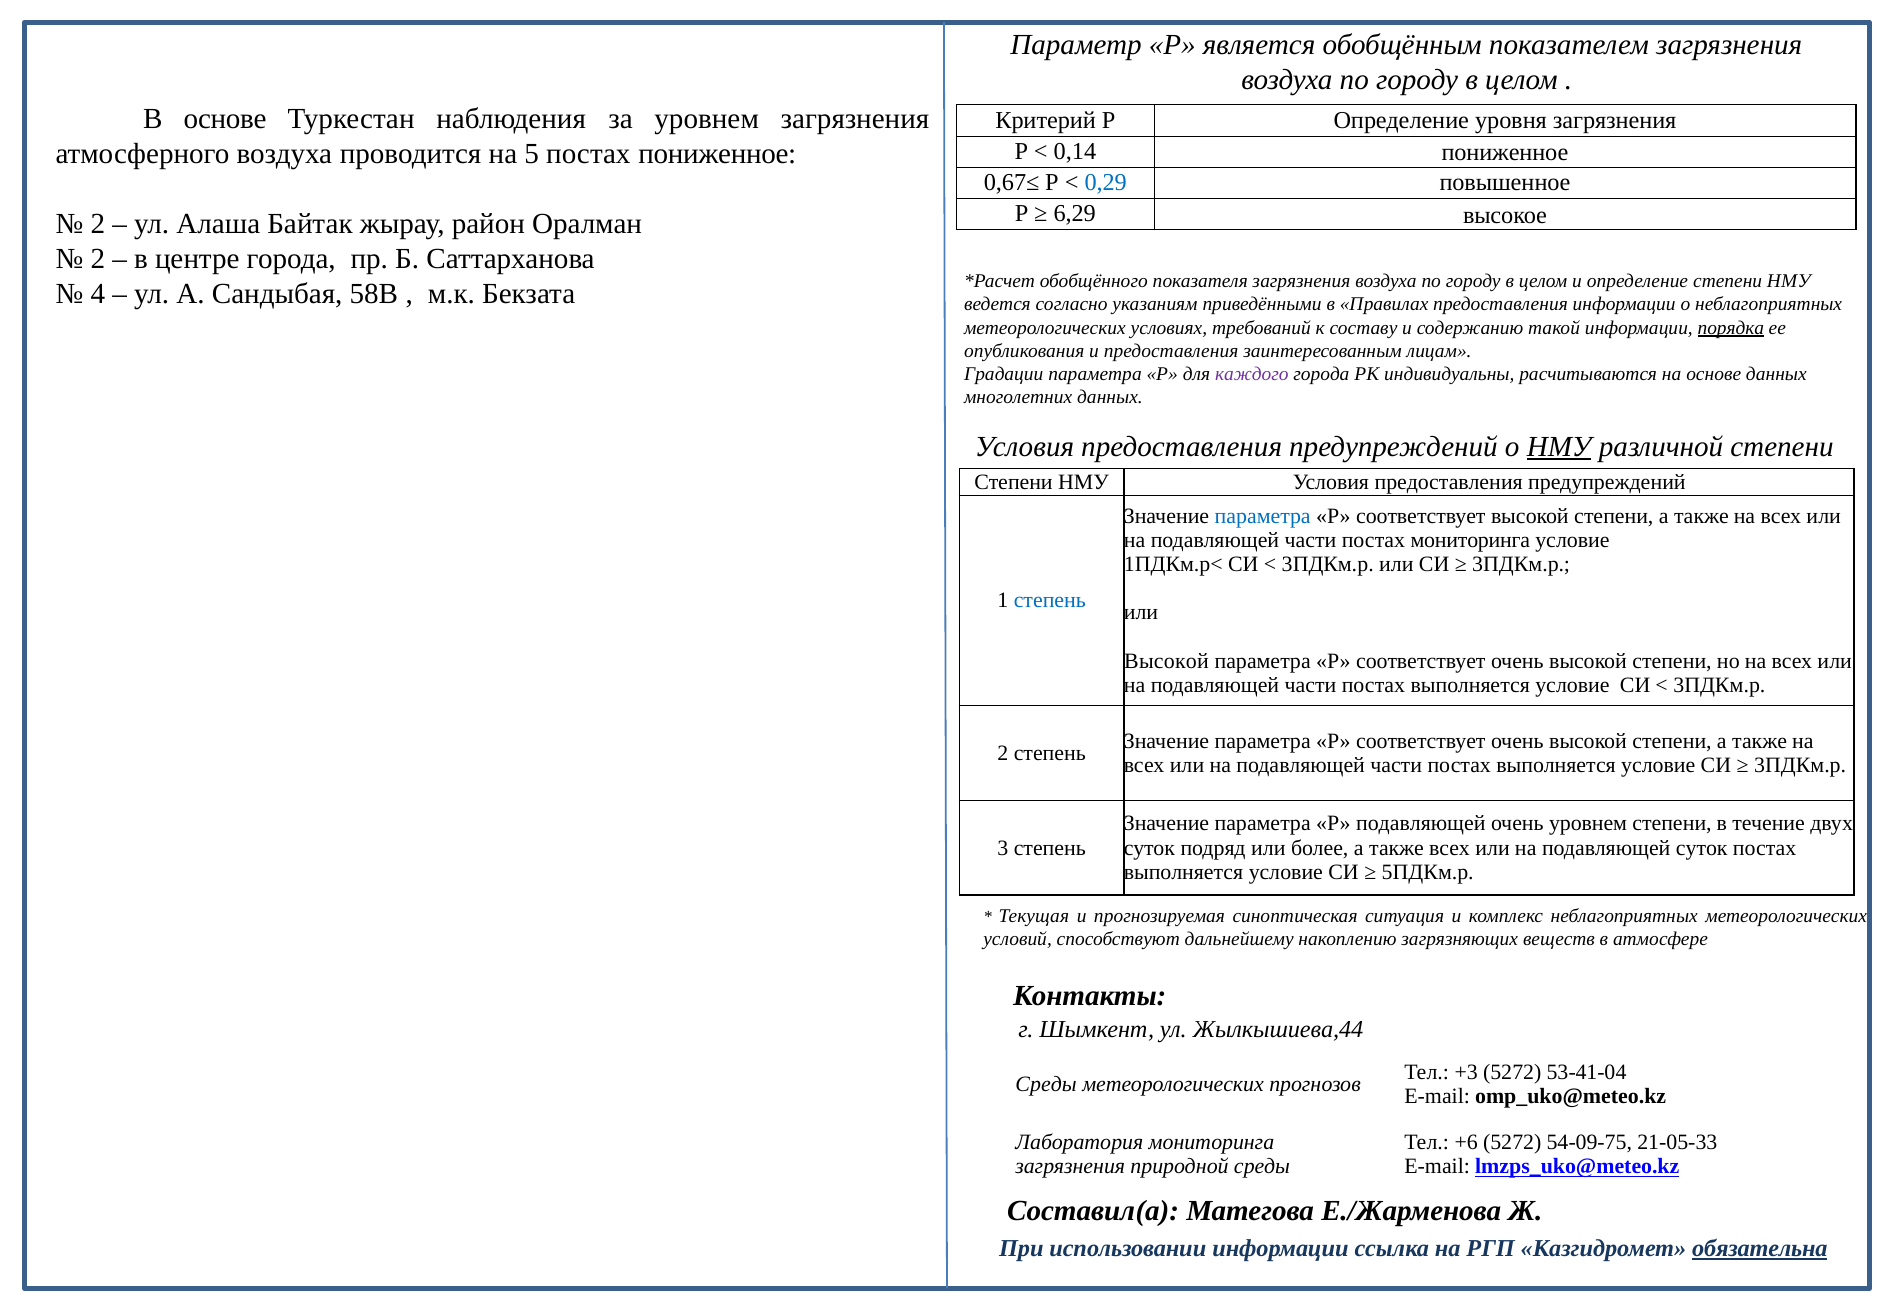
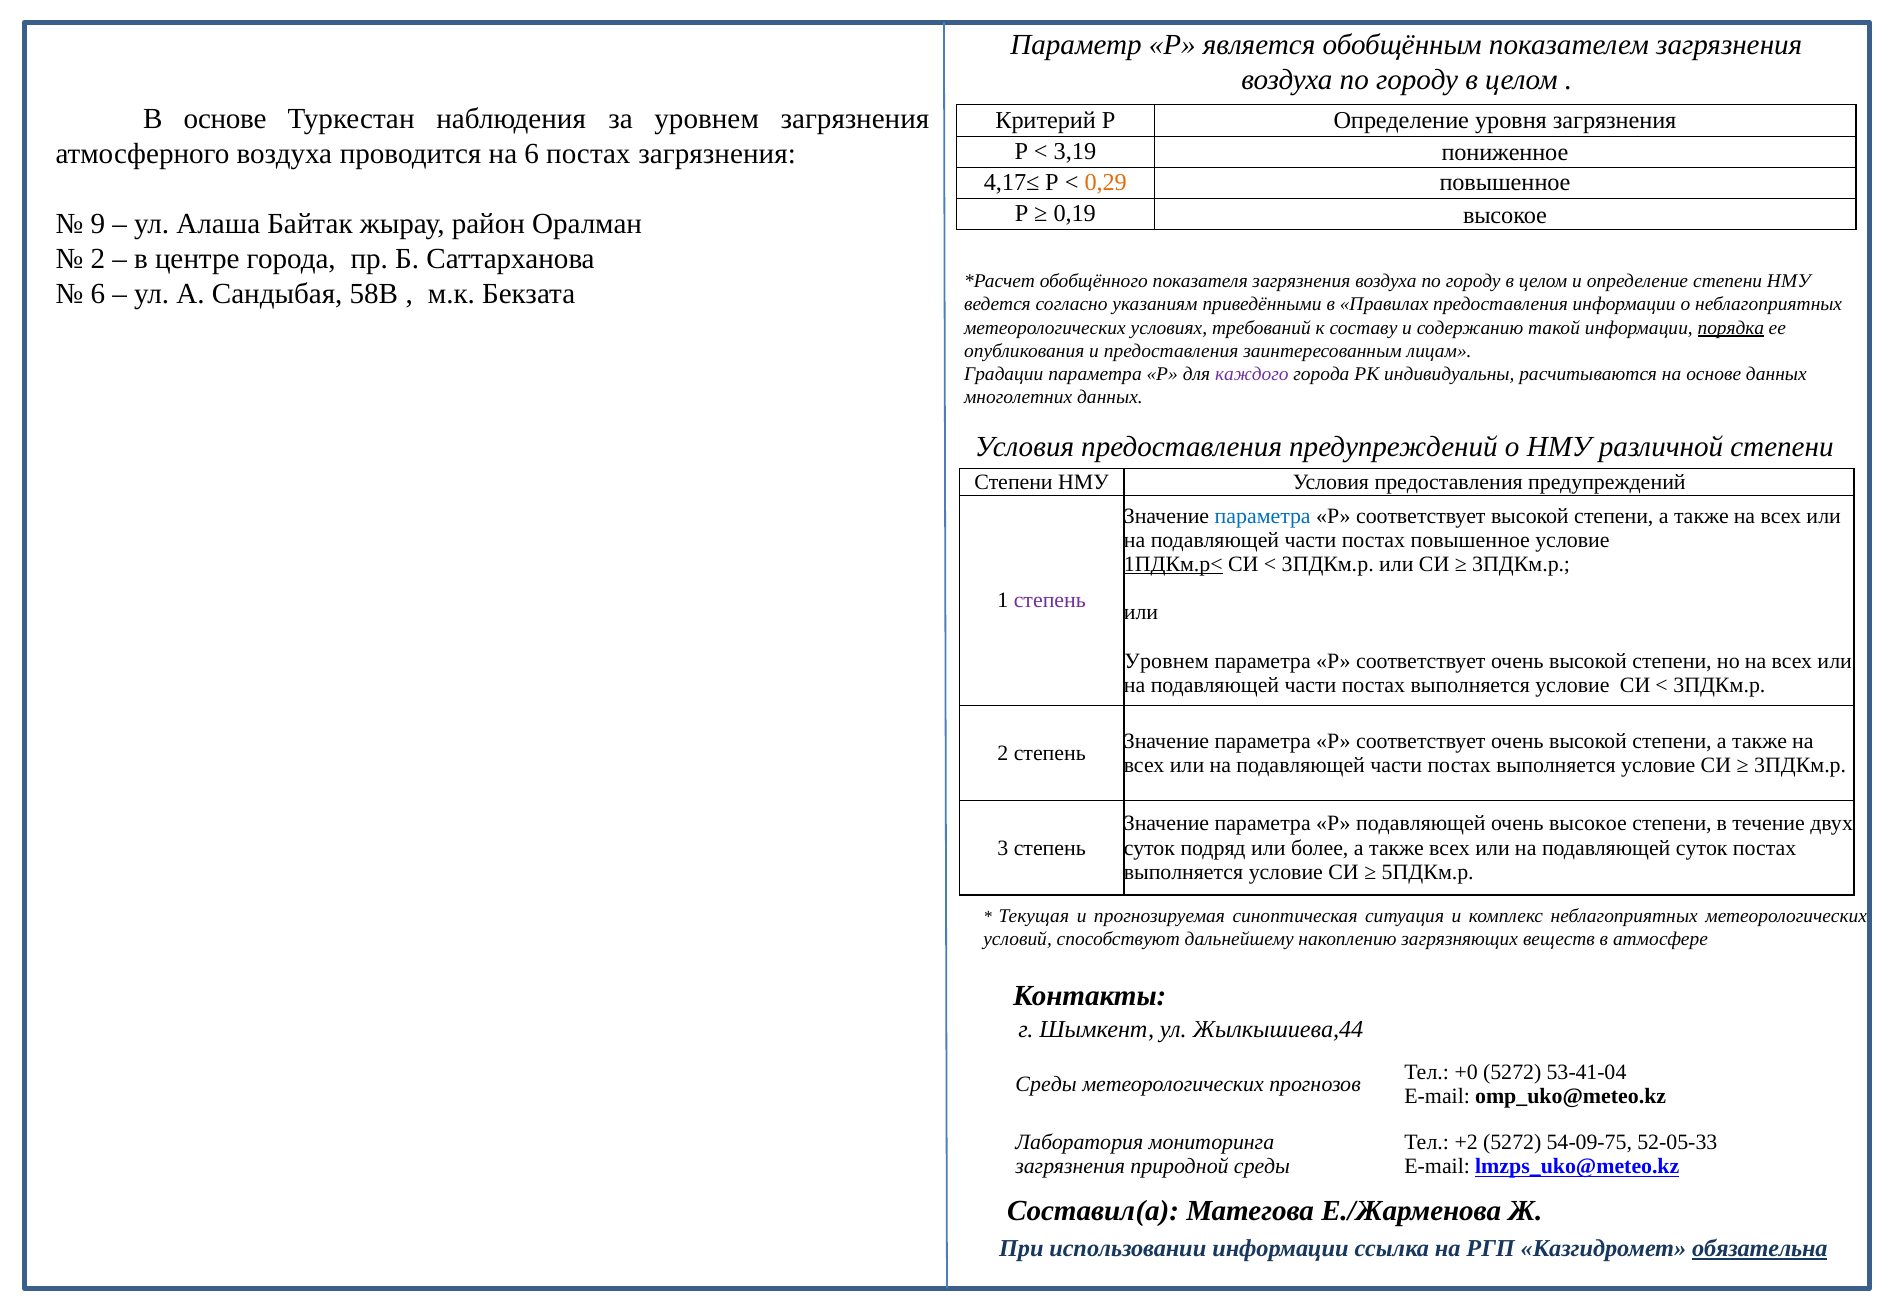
0,14: 0,14 -> 3,19
на 5: 5 -> 6
постах пониженное: пониженное -> загрязнения
0,67≤: 0,67≤ -> 4,17≤
0,29 colour: blue -> orange
6,29: 6,29 -> 0,19
2 at (98, 224): 2 -> 9
4 at (98, 294): 4 -> 6
НМУ at (1559, 447) underline: present -> none
постах мониторинга: мониторинга -> повышенное
1ПДКм.р< underline: none -> present
степень at (1050, 601) colour: blue -> purple
Высокой at (1166, 661): Высокой -> Уровнем
очень уровнем: уровнем -> высокое
+3: +3 -> +0
+6: +6 -> +2
21-05-33: 21-05-33 -> 52-05-33
